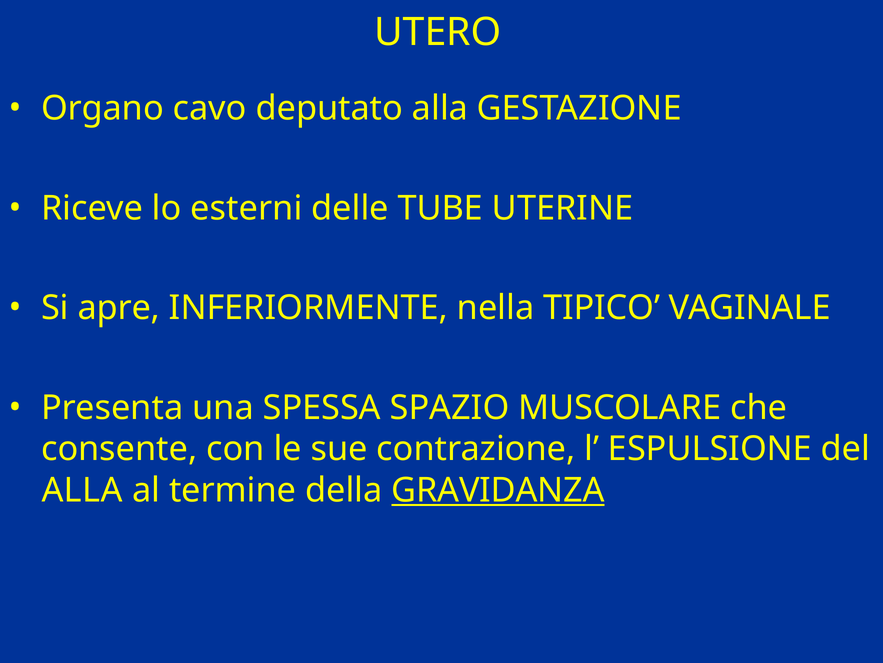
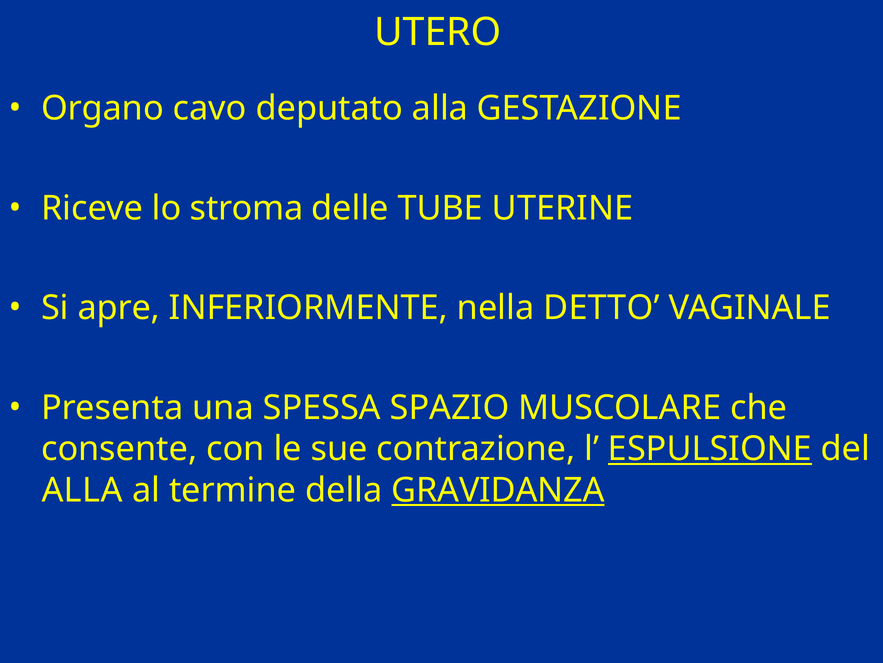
esterni: esterni -> stroma
TIPICO: TIPICO -> DETTO
ESPULSIONE underline: none -> present
